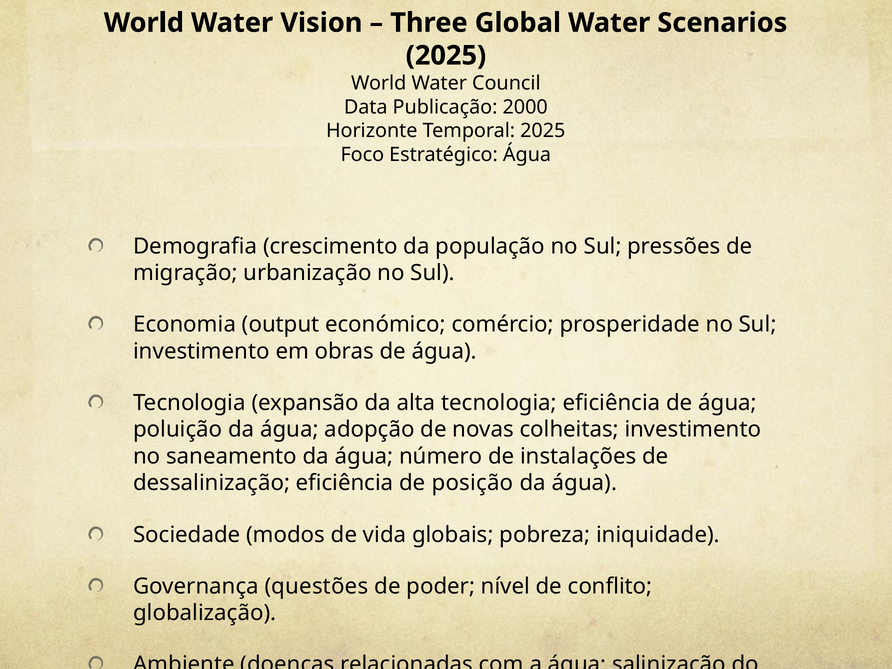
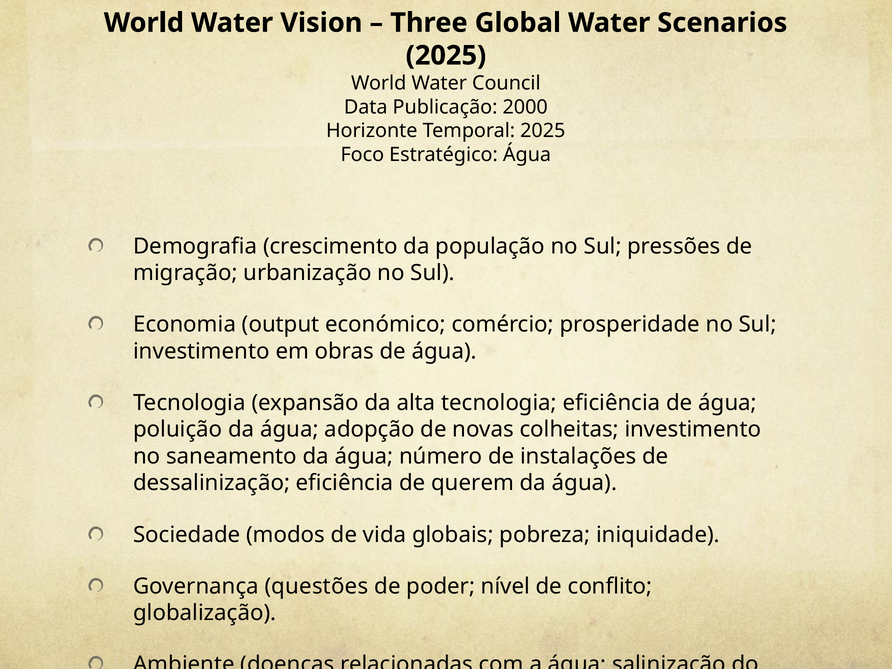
posição: posição -> querem
